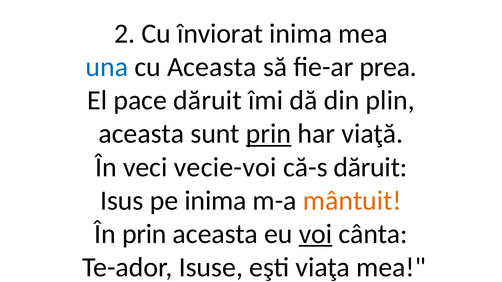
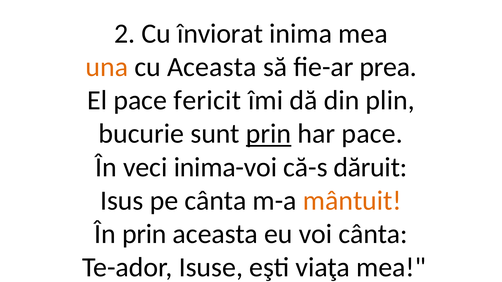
una colour: blue -> orange
pace dăruit: dăruit -> fericit
aceasta at (141, 134): aceasta -> bucurie
har viaţă: viaţă -> pace
vecie-voi: vecie-voi -> inima-voi
pe inima: inima -> cânta
voi underline: present -> none
